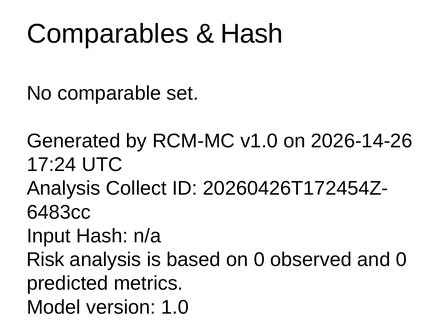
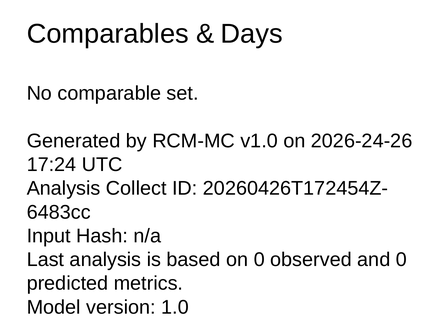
Hash at (252, 34): Hash -> Days
2026-14-26: 2026-14-26 -> 2026-24-26
Risk: Risk -> Last
